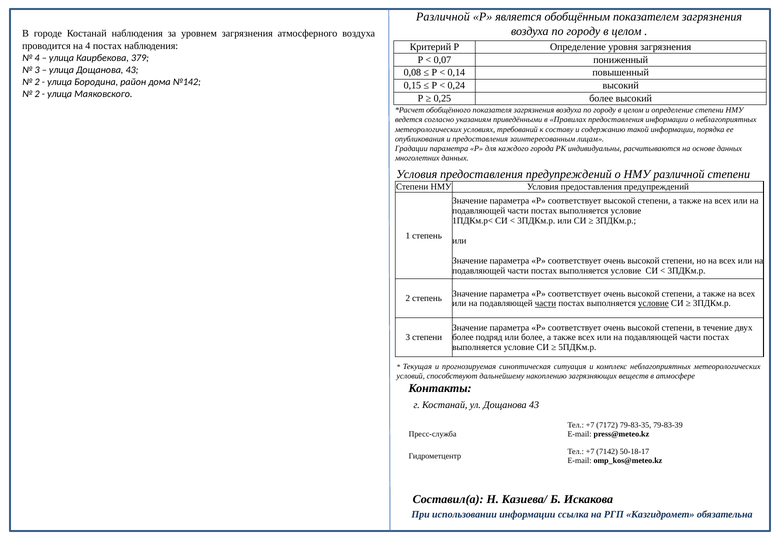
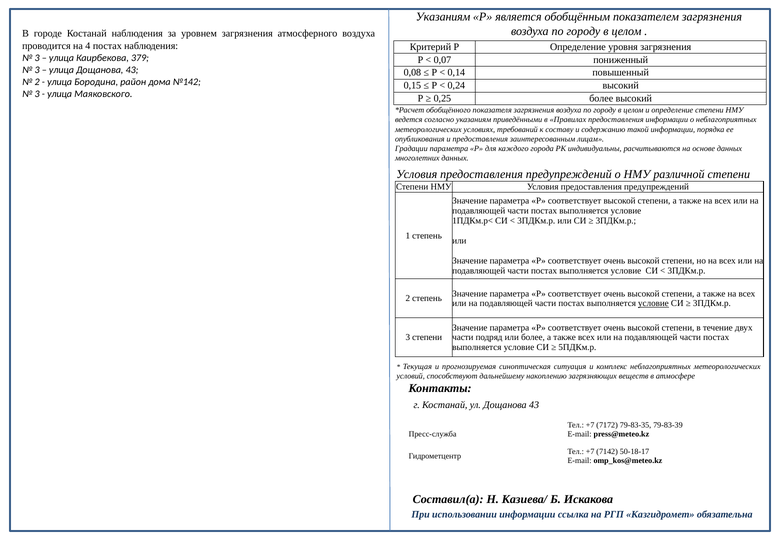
Различной at (443, 17): Различной -> Указаниям
4 at (37, 58): 4 -> 3
2 at (37, 94): 2 -> 3
части at (545, 304) underline: present -> none
более at (463, 338): более -> части
